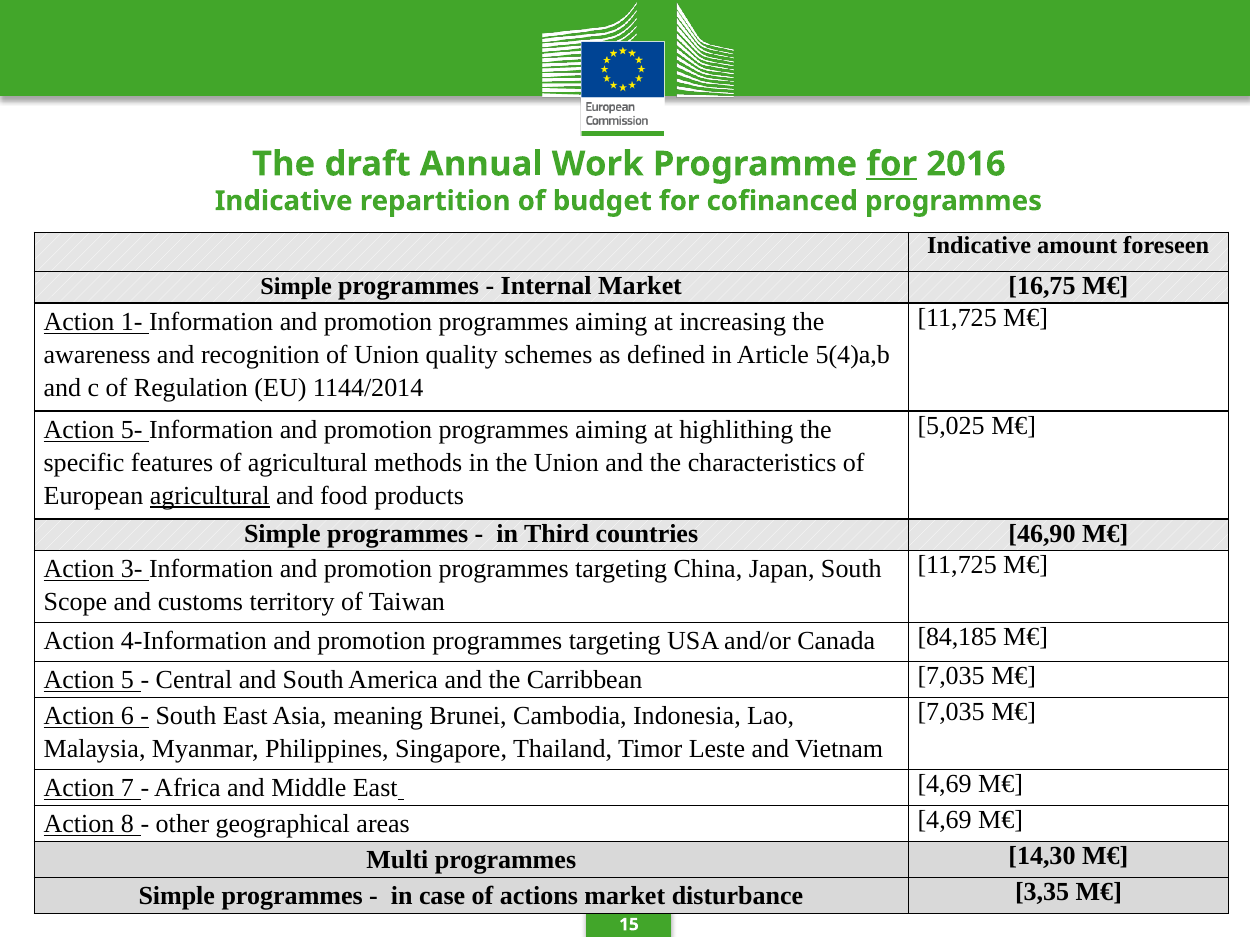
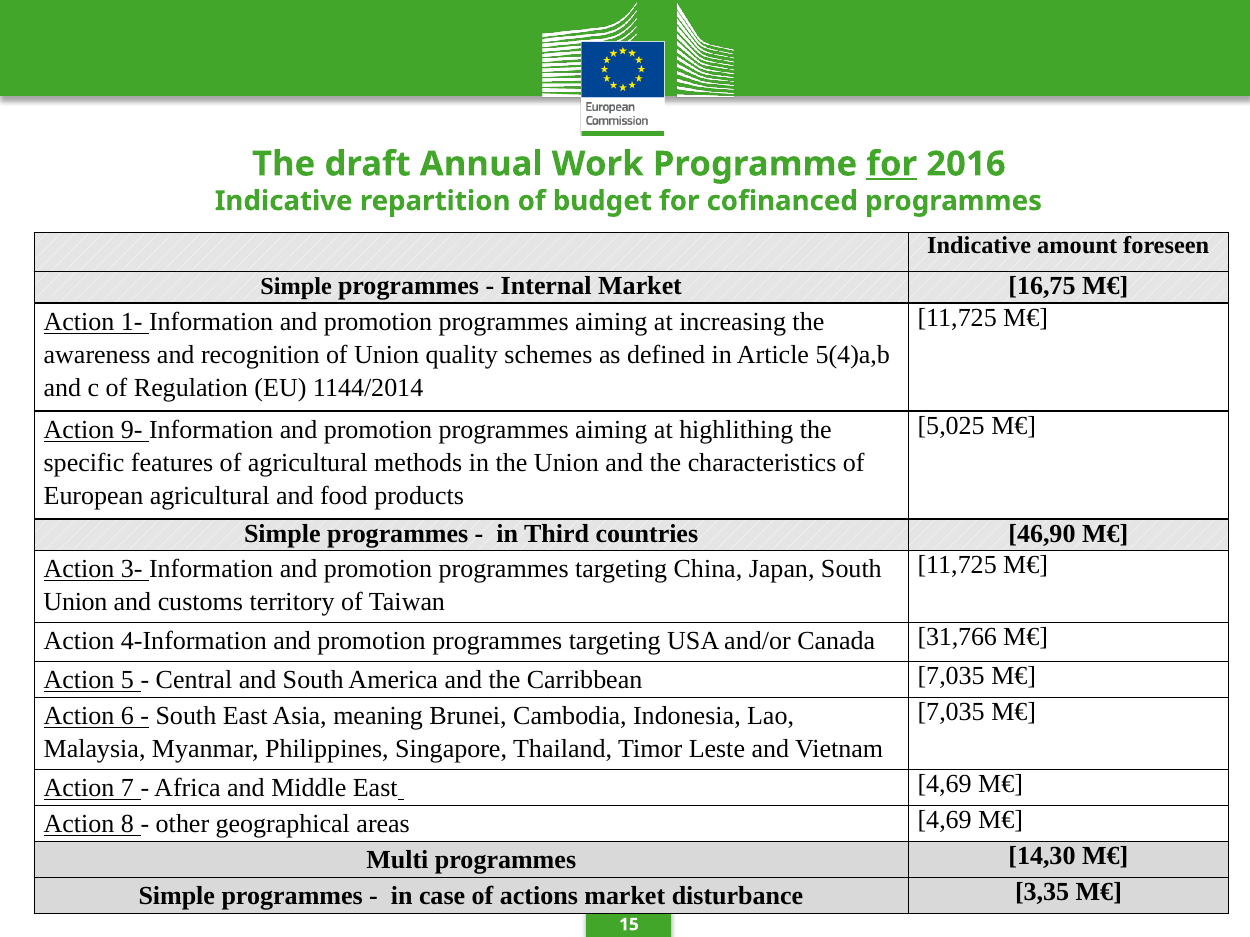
5-: 5- -> 9-
agricultural at (210, 496) underline: present -> none
Scope at (75, 602): Scope -> Union
84,185: 84,185 -> 31,766
